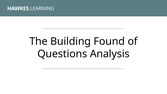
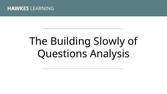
Found: Found -> Slowly
